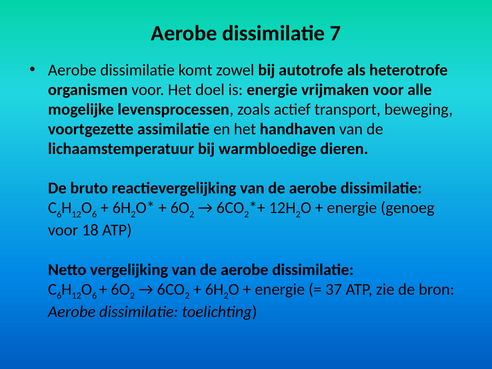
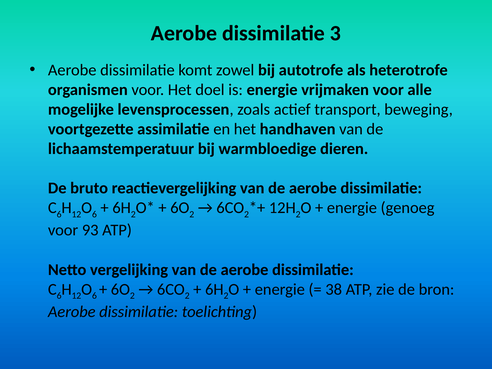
7: 7 -> 3
18: 18 -> 93
37: 37 -> 38
